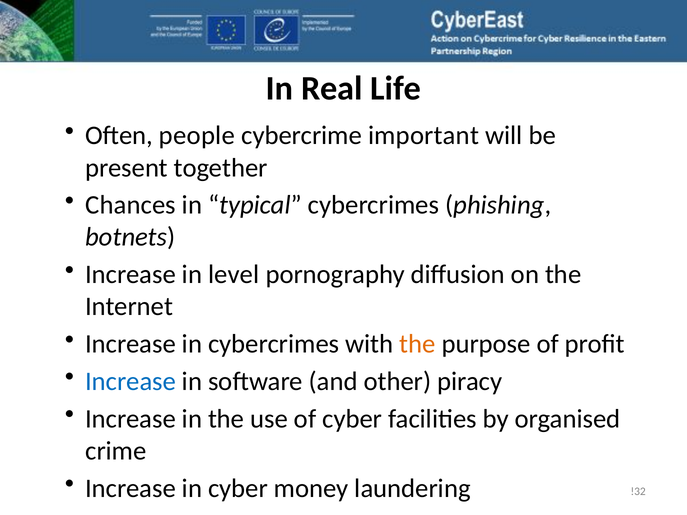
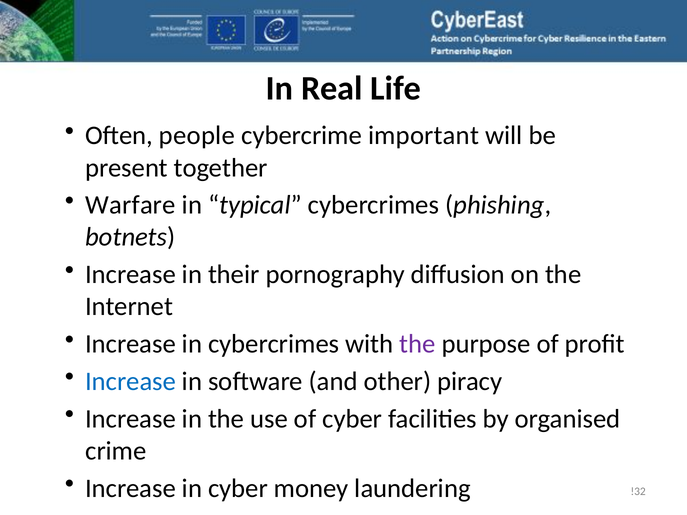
Chances: Chances -> Warfare
level: level -> their
the at (418, 344) colour: orange -> purple
